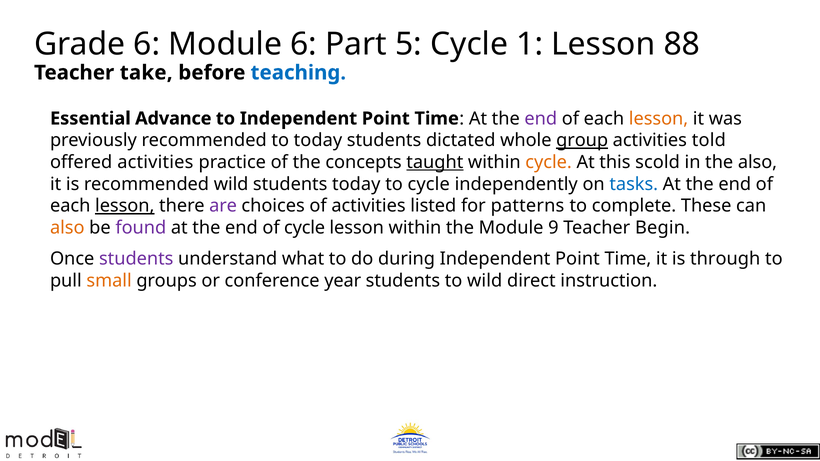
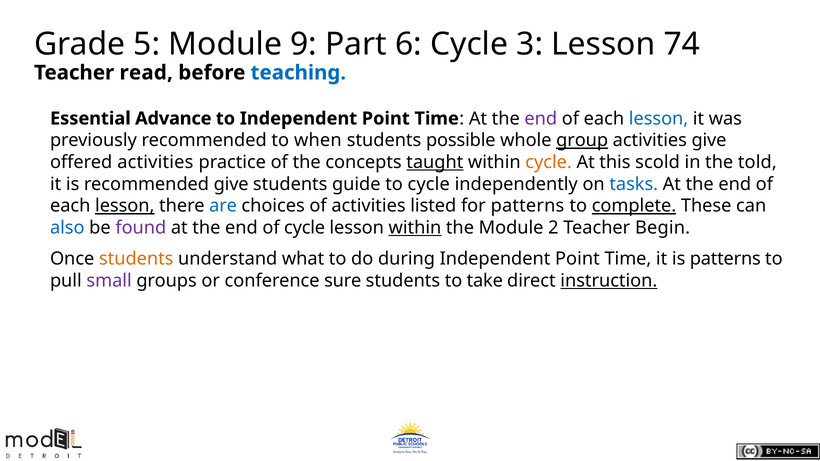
Grade 6: 6 -> 5
Module 6: 6 -> 9
5: 5 -> 6
1: 1 -> 3
88: 88 -> 74
take: take -> read
lesson at (659, 119) colour: orange -> blue
to today: today -> when
dictated: dictated -> possible
activities told: told -> give
the also: also -> told
recommended wild: wild -> give
students today: today -> guide
are colour: purple -> blue
complete underline: none -> present
also at (67, 228) colour: orange -> blue
within at (415, 228) underline: none -> present
9: 9 -> 2
students at (136, 259) colour: purple -> orange
is through: through -> patterns
small colour: orange -> purple
year: year -> sure
to wild: wild -> take
instruction underline: none -> present
